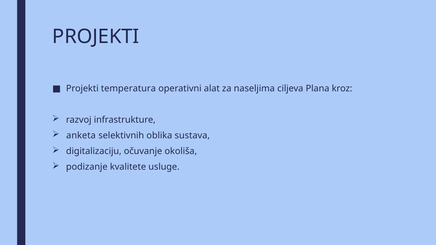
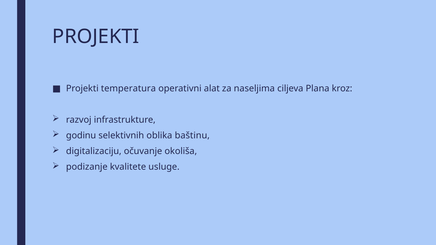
anketa: anketa -> godinu
sustava: sustava -> baštinu
